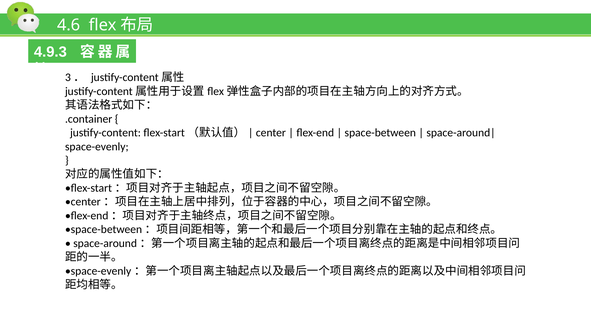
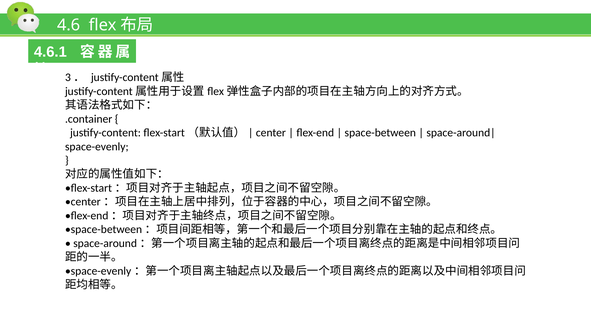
4.9.3: 4.9.3 -> 4.6.1
